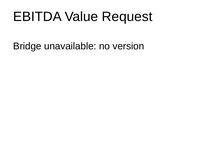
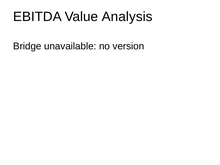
Request: Request -> Analysis
